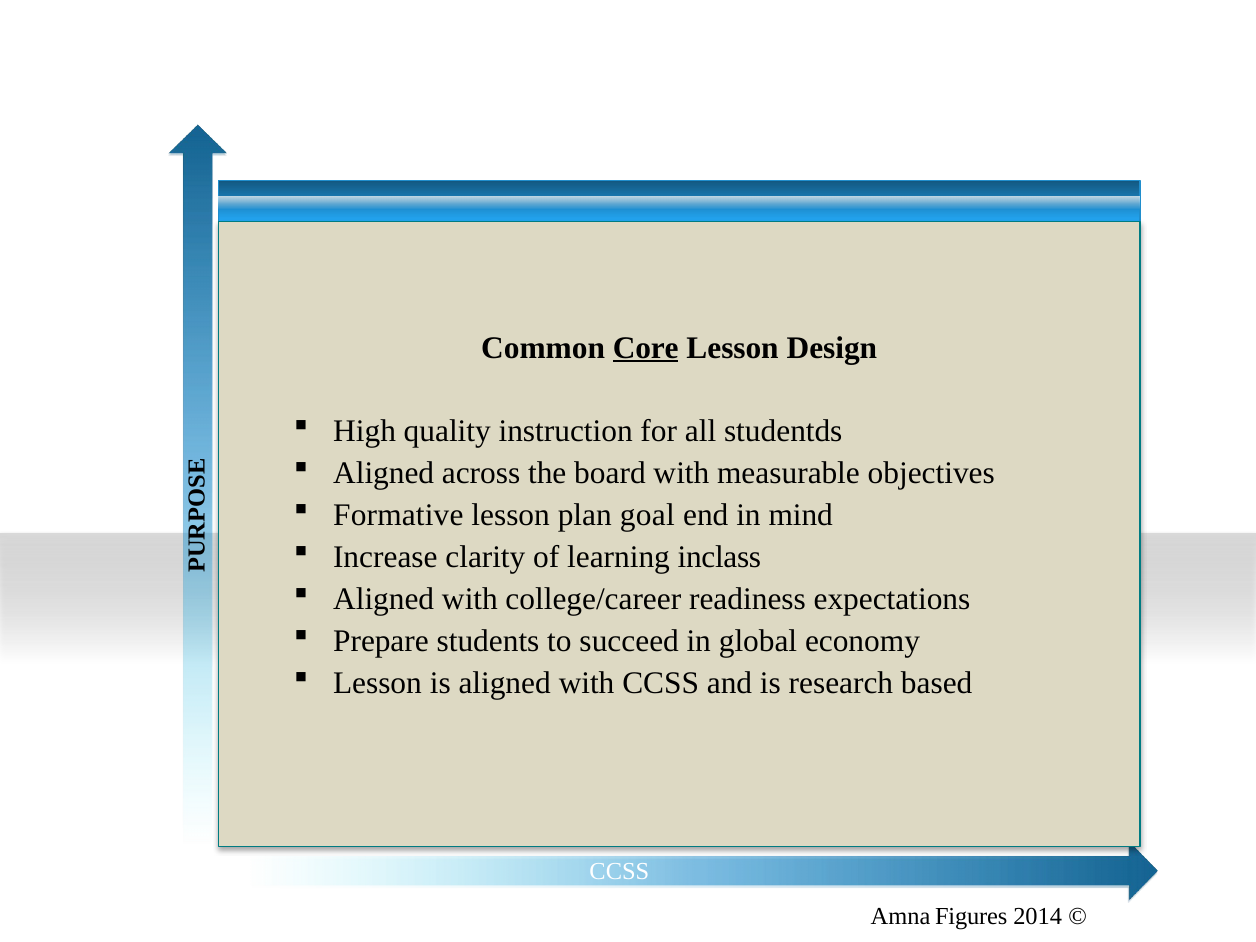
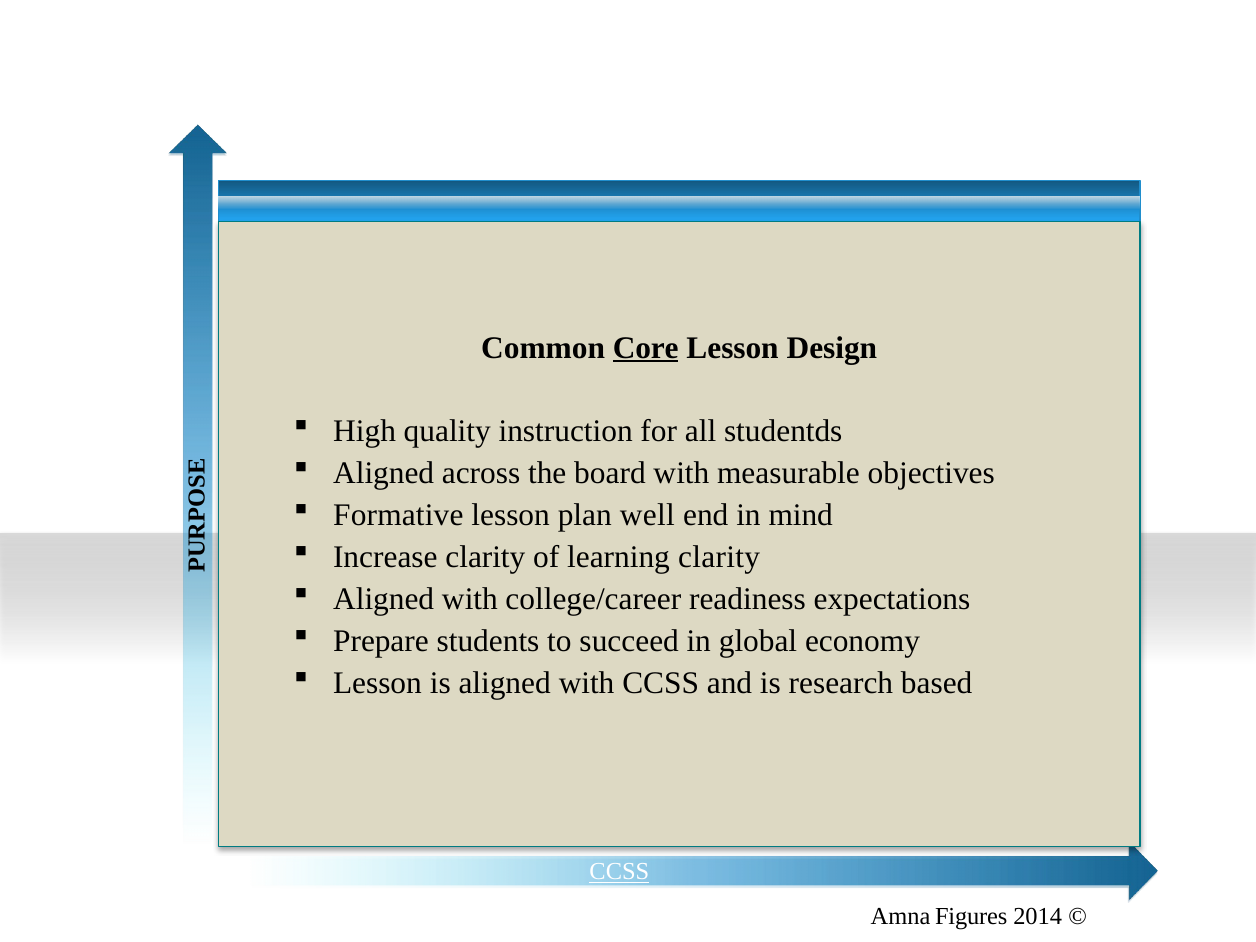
goal: goal -> well
learning inclass: inclass -> clarity
CCSS at (619, 872) underline: none -> present
